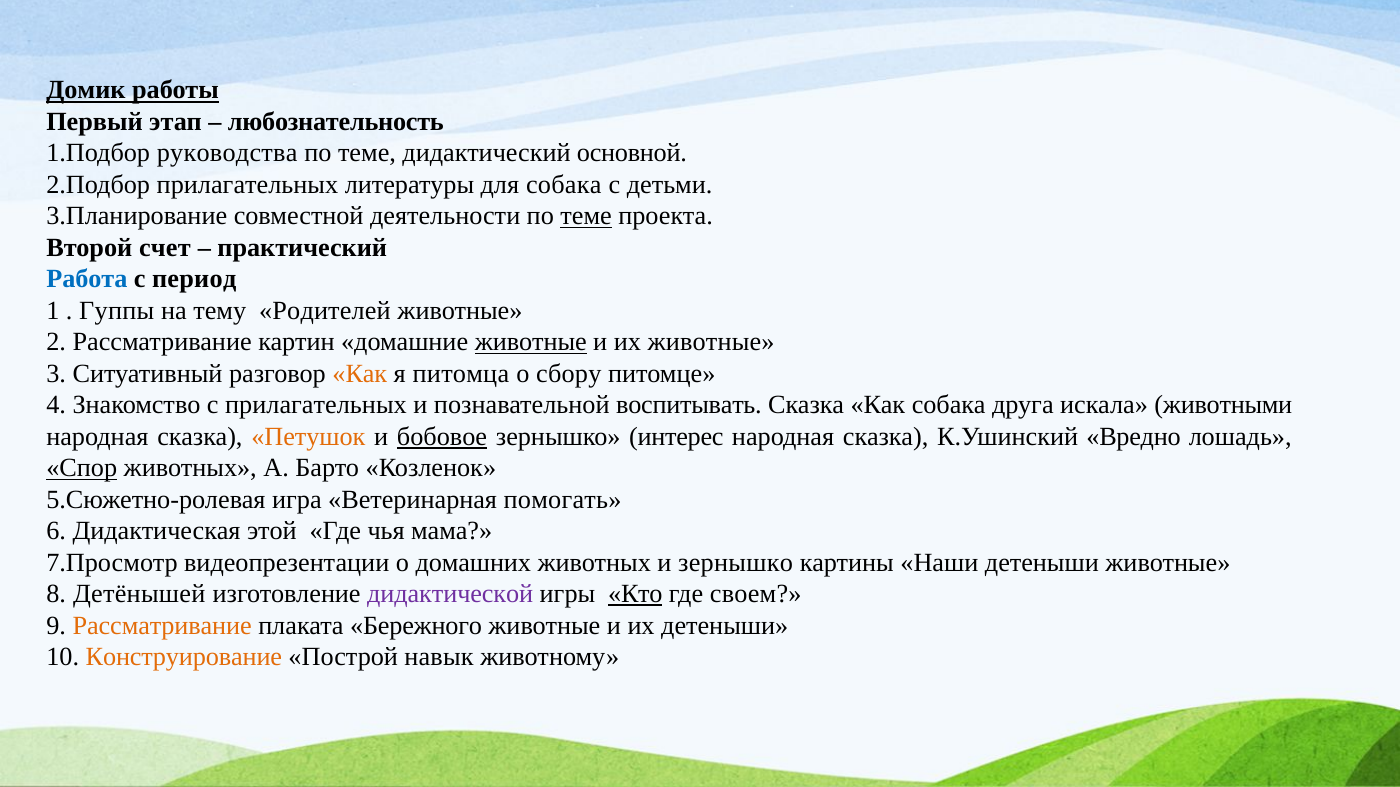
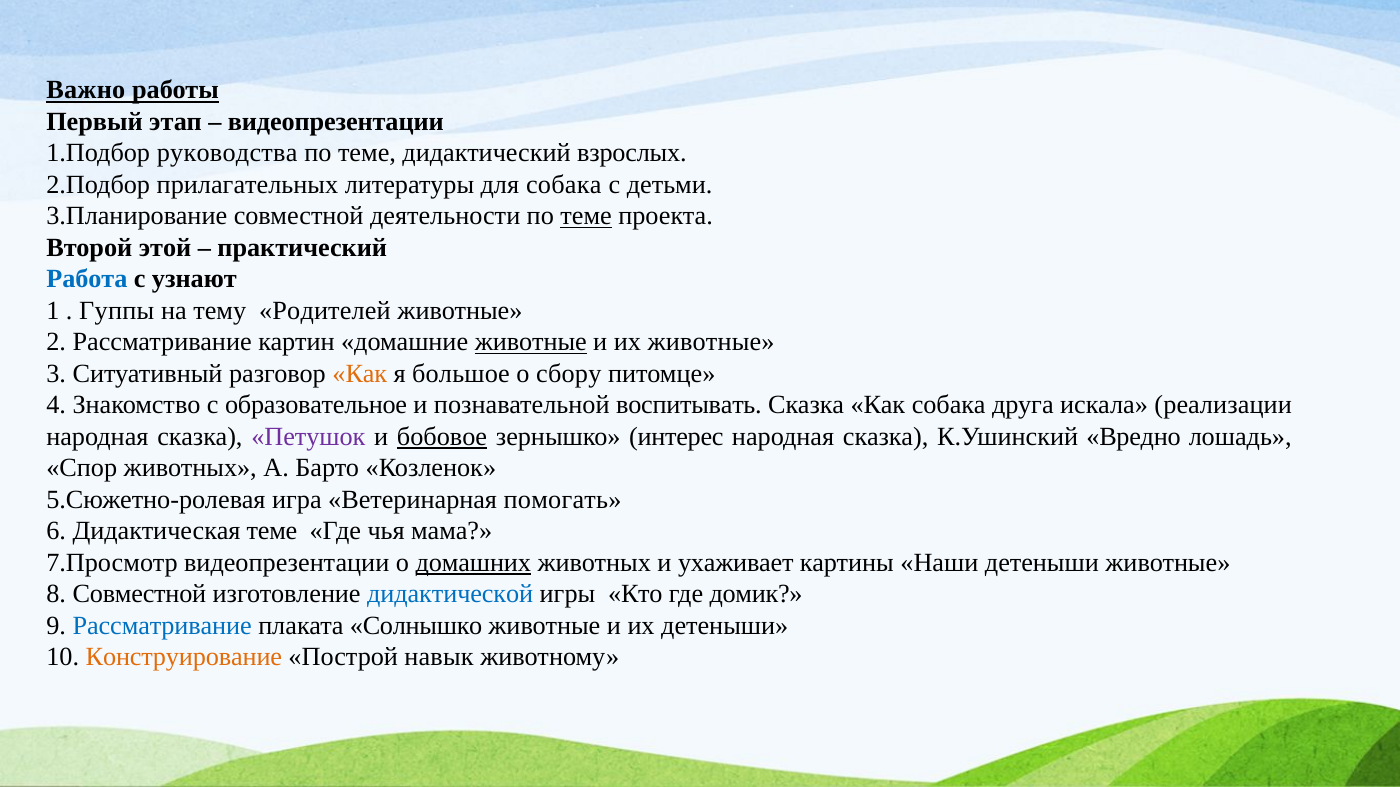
Домик: Домик -> Важно
любознательность at (336, 122): любознательность -> видеопрезентации
основной: основной -> взрослых
счет: счет -> этой
период: период -> узнают
питомца: питомца -> большое
с прилагательных: прилагательных -> образовательное
животными: животными -> реализации
Петушок colour: orange -> purple
Спор underline: present -> none
Дидактическая этой: этой -> теме
домашних underline: none -> present
и зернышко: зернышко -> ухаживает
8 Детёнышей: Детёнышей -> Совместной
дидактической colour: purple -> blue
Кто underline: present -> none
своем: своем -> домик
Рассматривание at (162, 626) colour: orange -> blue
Бережного: Бережного -> Солнышко
